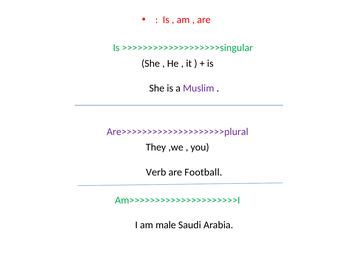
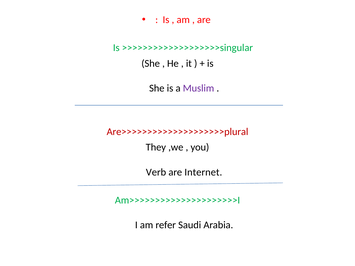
Are>>>>>>>>>>>>>>>>>>>>plural colour: purple -> red
Football: Football -> Internet
male: male -> refer
